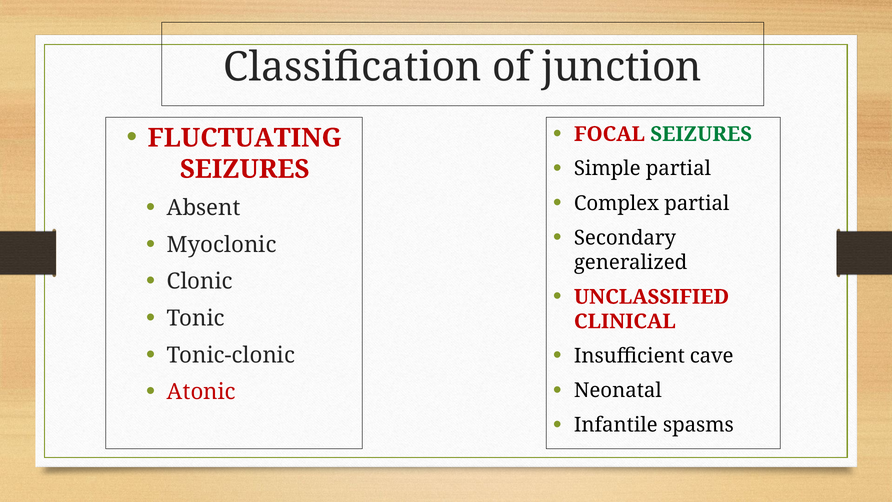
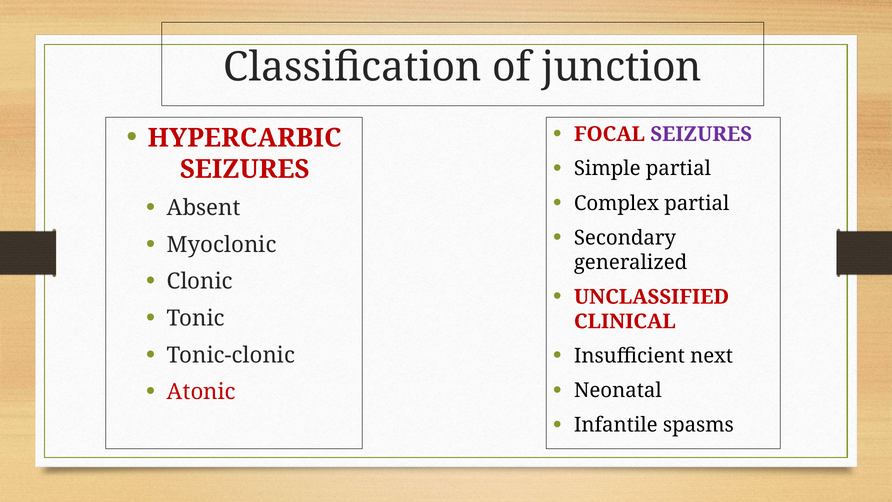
SEIZURES at (701, 134) colour: green -> purple
FLUCTUATING: FLUCTUATING -> HYPERCARBIC
cave: cave -> next
